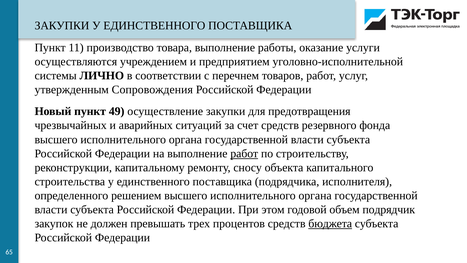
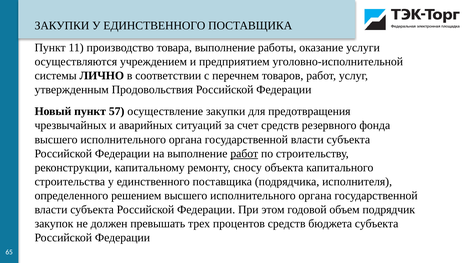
Сопровождения: Сопровождения -> Продовольствия
49: 49 -> 57
бюджета underline: present -> none
